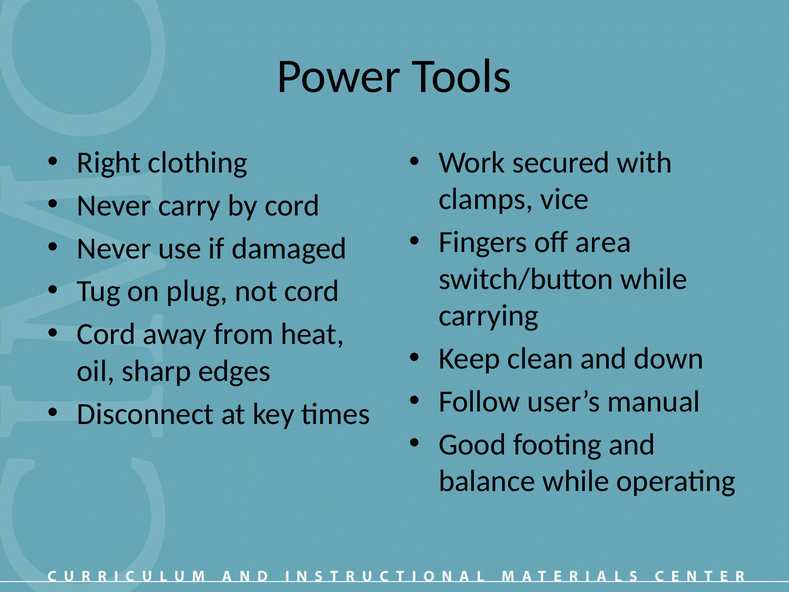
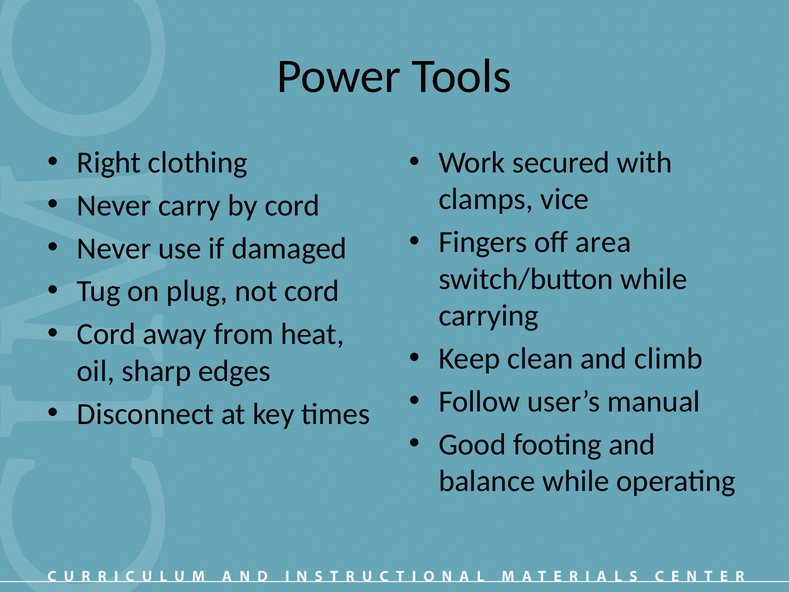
down: down -> climb
